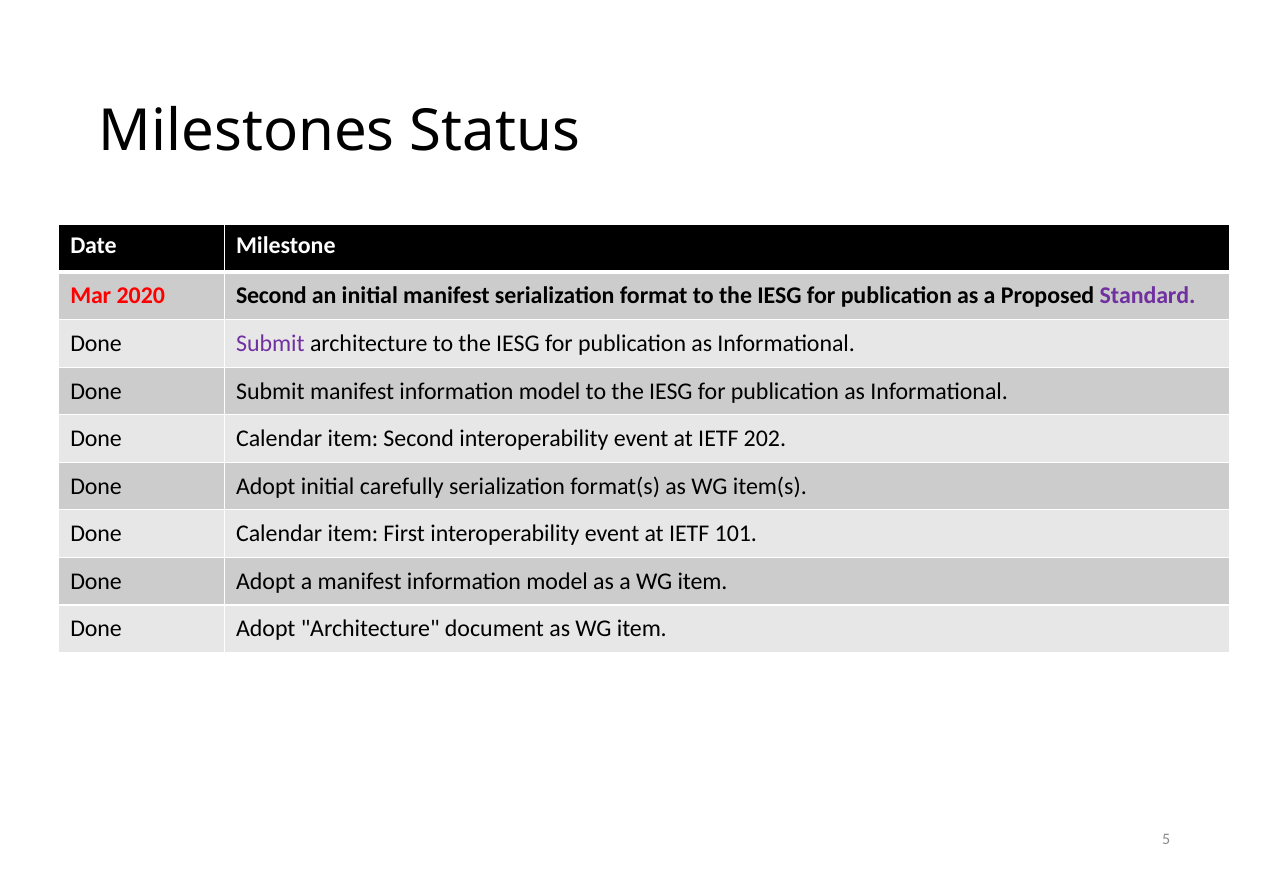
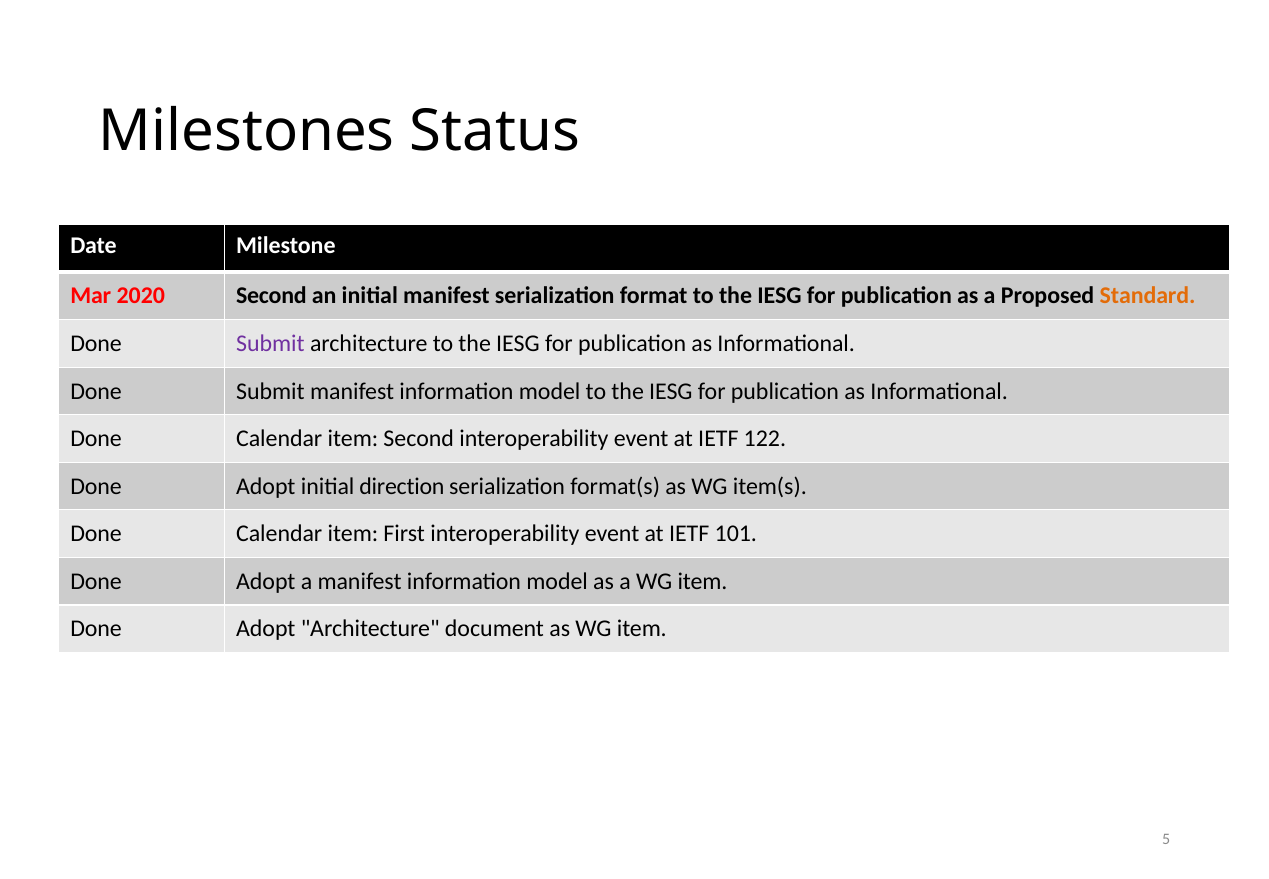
Standard colour: purple -> orange
202: 202 -> 122
carefully: carefully -> direction
